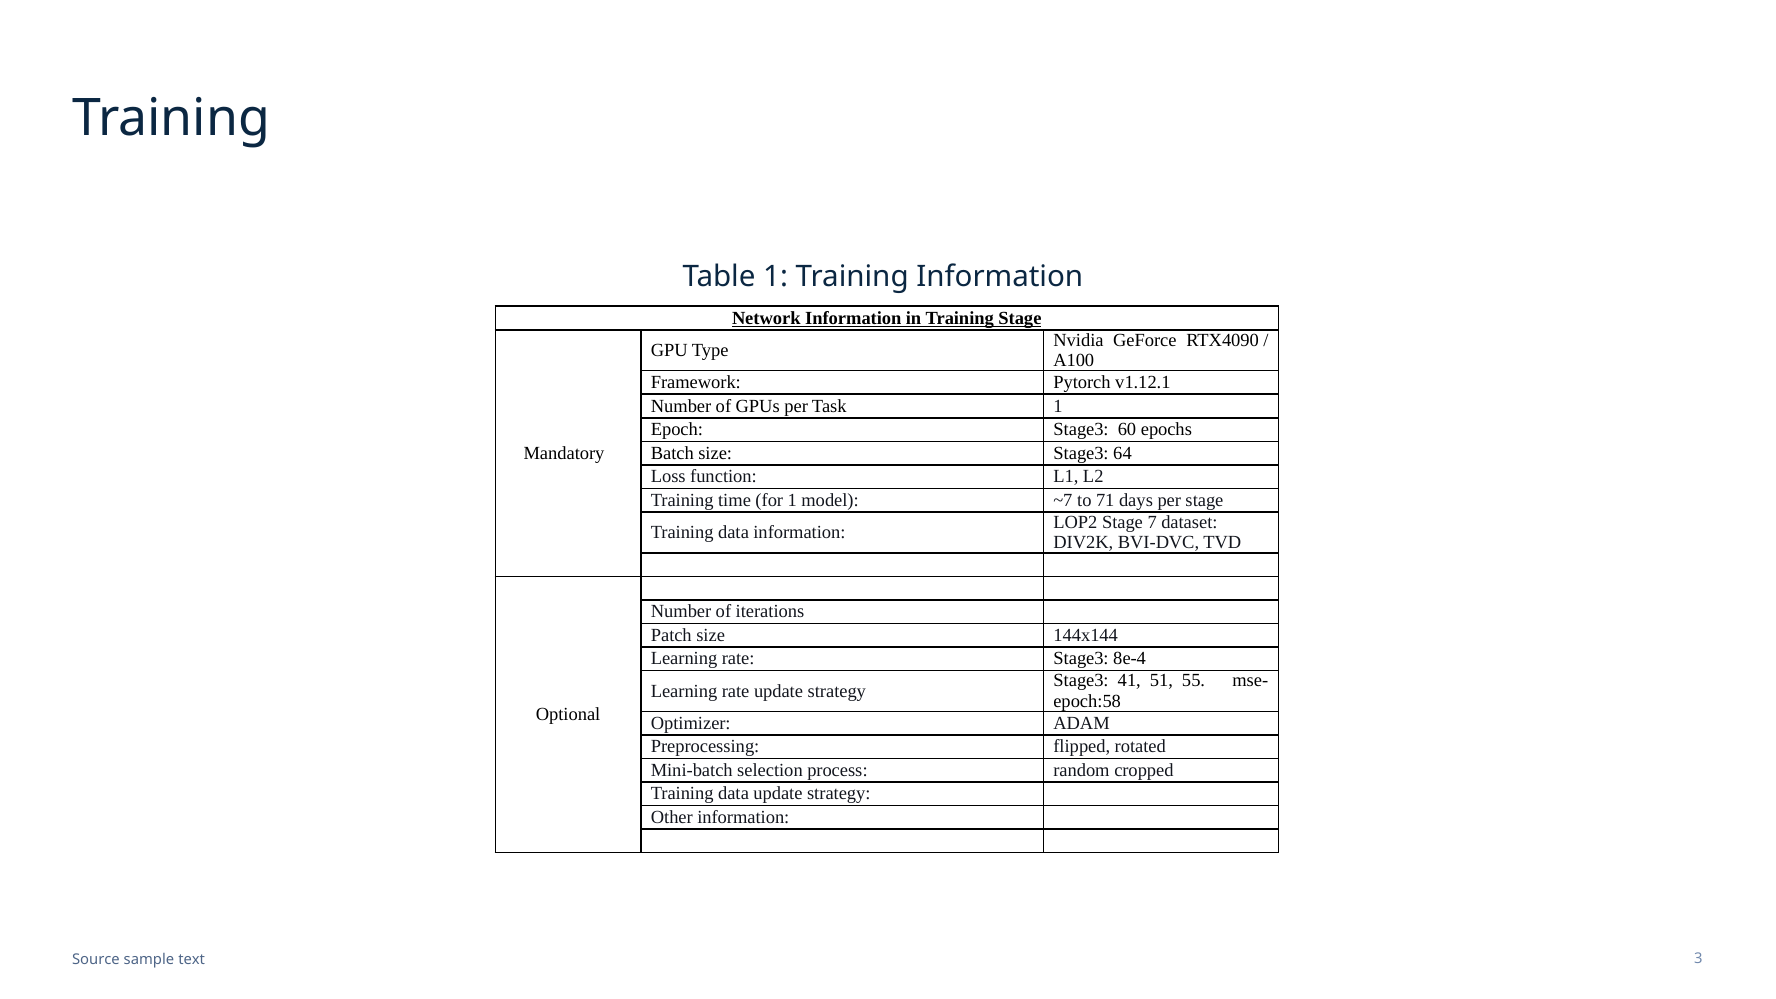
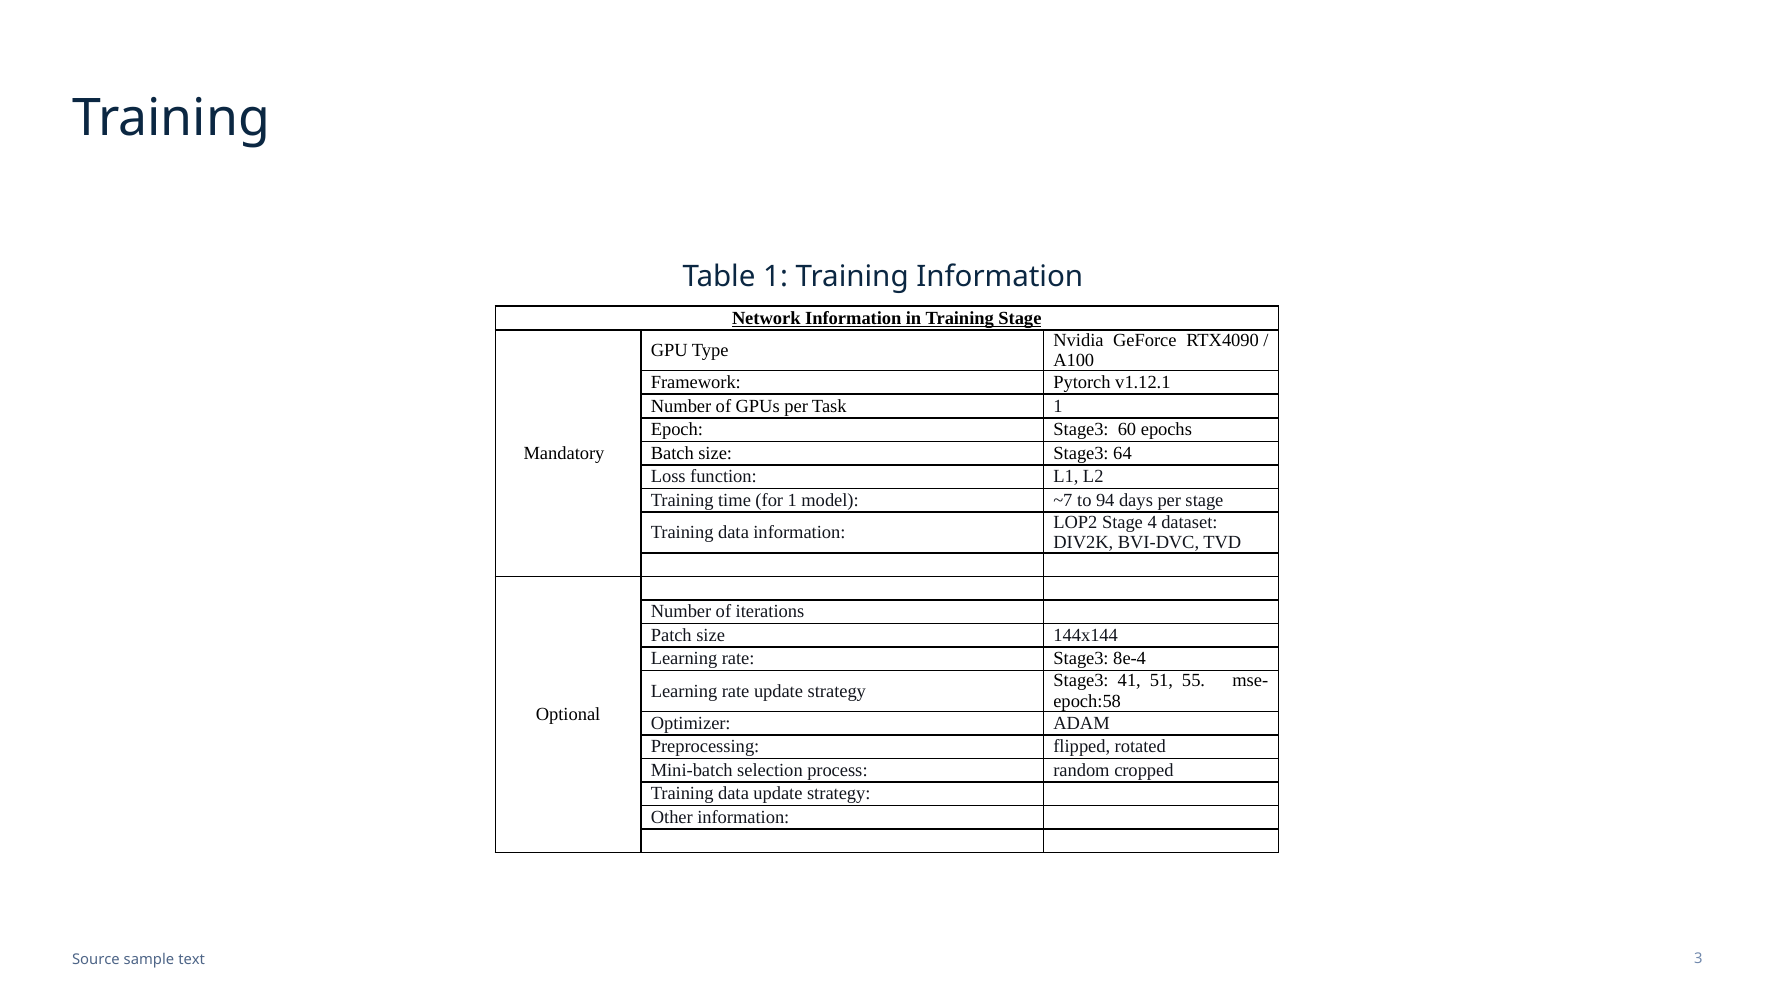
71: 71 -> 94
7: 7 -> 4
